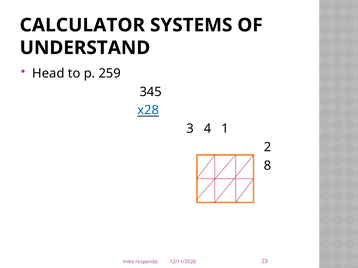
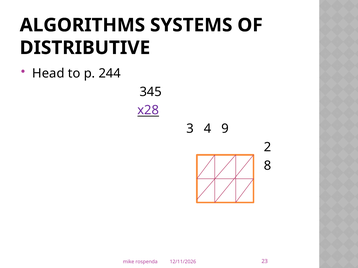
CALCULATOR: CALCULATOR -> ALGORITHMS
UNDERSTAND: UNDERSTAND -> DISTRIBUTIVE
259: 259 -> 244
x28 colour: blue -> purple
1: 1 -> 9
